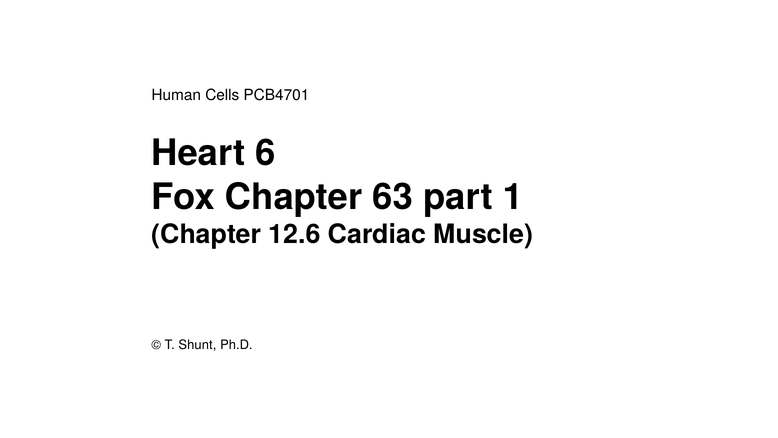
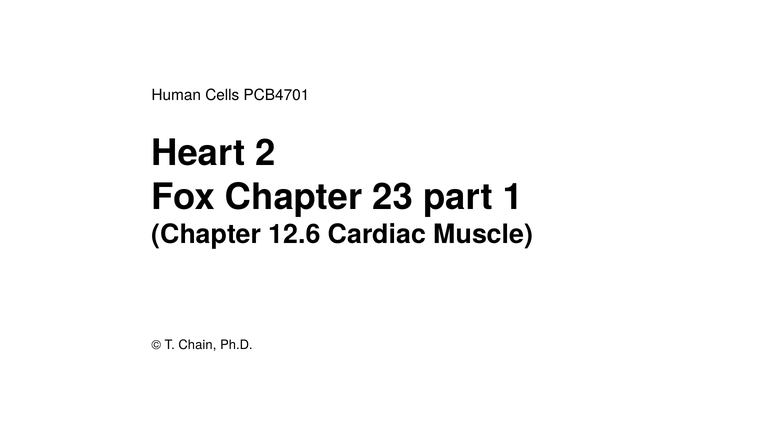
6: 6 -> 2
63: 63 -> 23
Shunt: Shunt -> Chain
